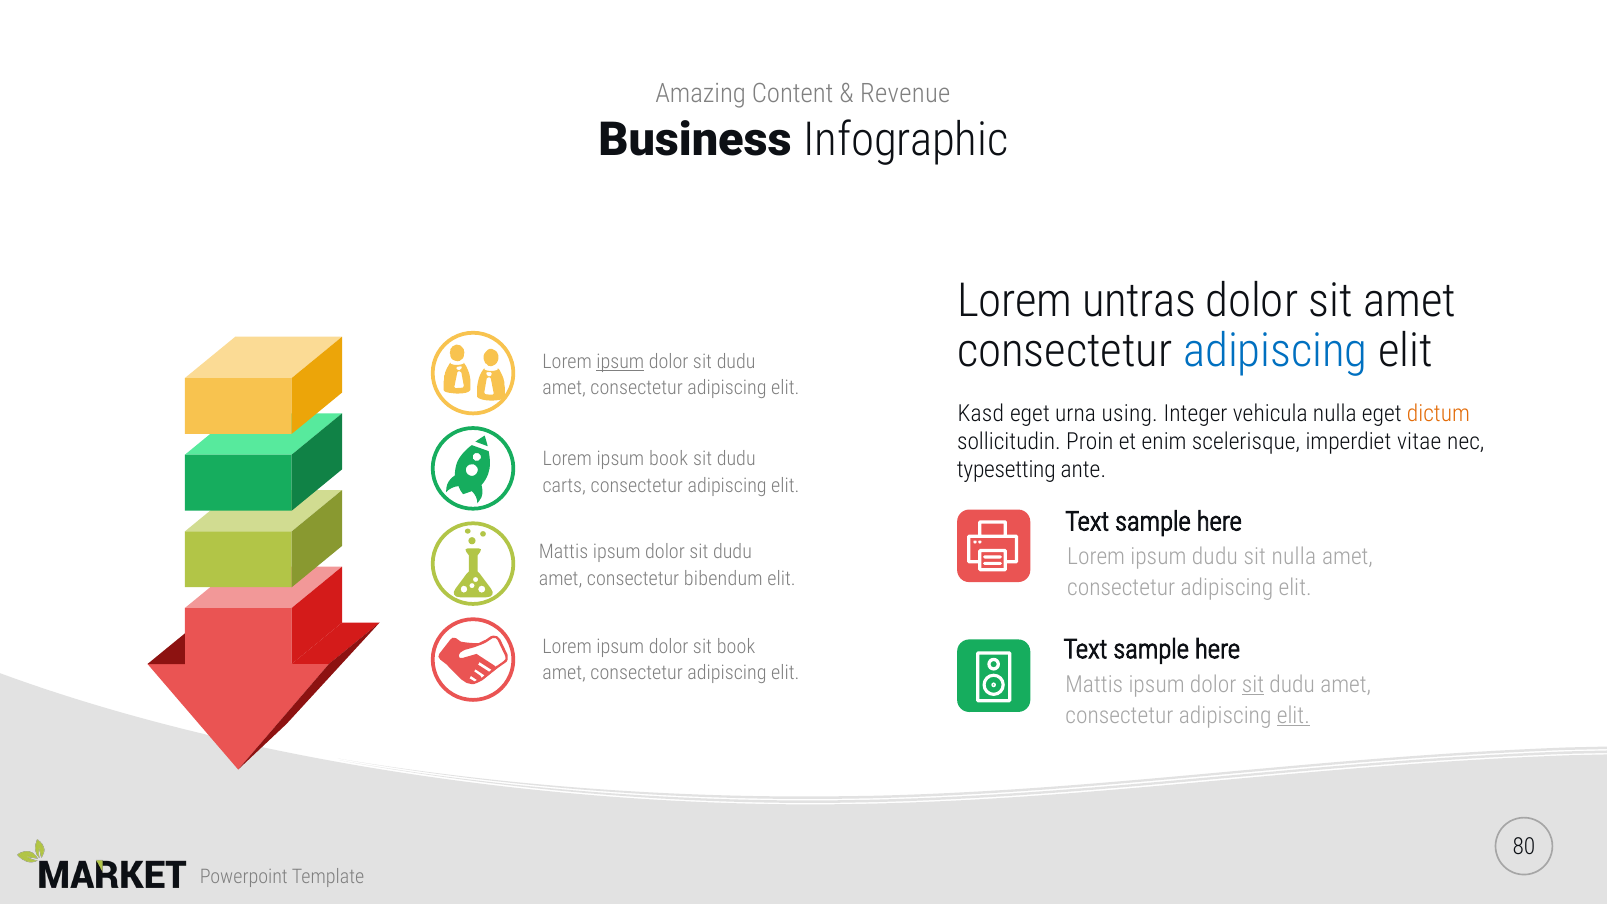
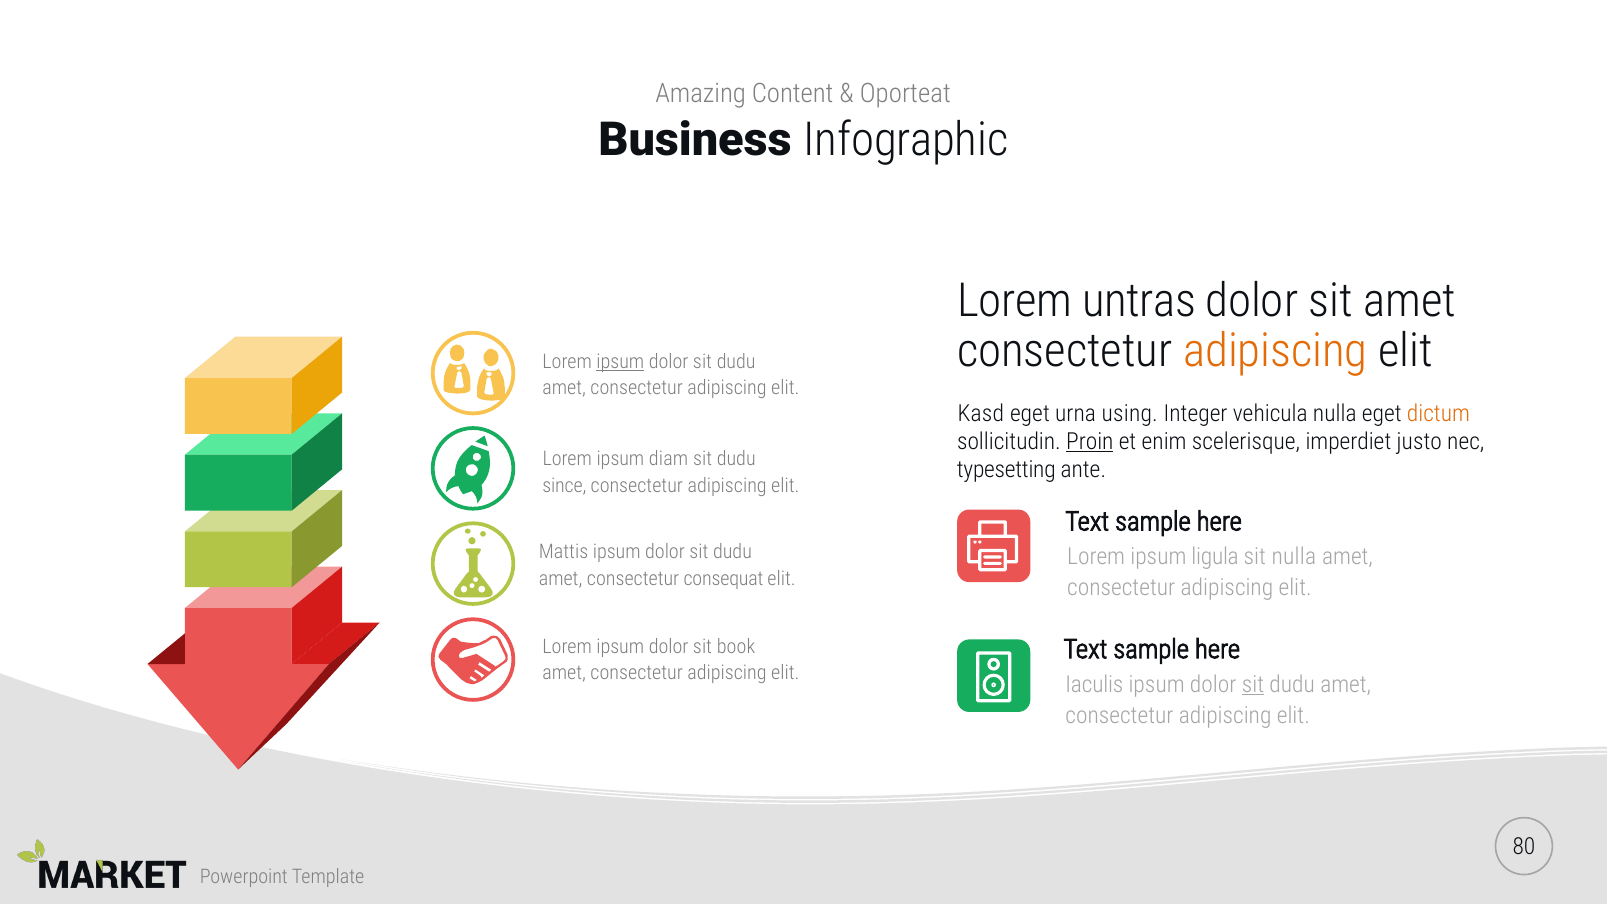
Revenue: Revenue -> Oporteat
adipiscing at (1275, 351) colour: blue -> orange
Proin underline: none -> present
vitae: vitae -> justo
ipsum book: book -> diam
carts: carts -> since
ipsum dudu: dudu -> ligula
bibendum: bibendum -> consequat
Mattis at (1094, 684): Mattis -> Iaculis
elit at (1293, 715) underline: present -> none
